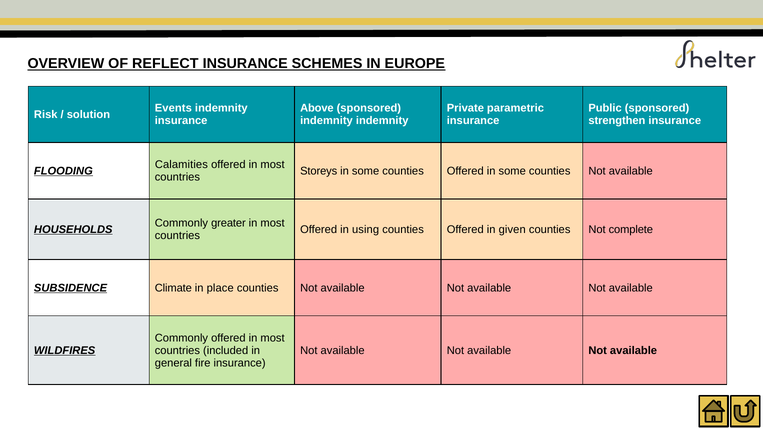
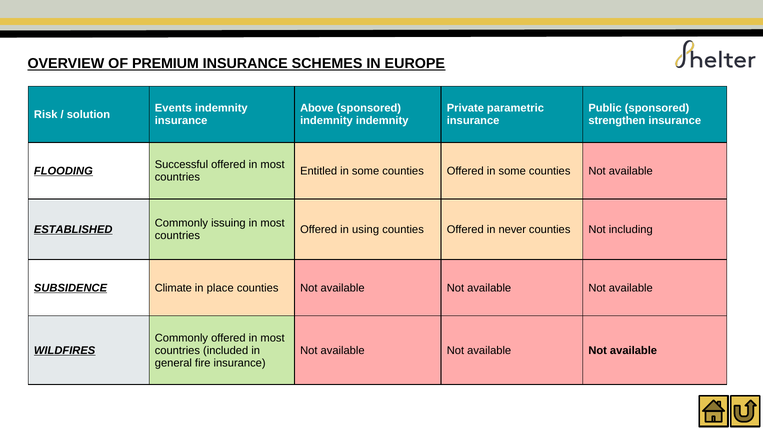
REFLECT: REFLECT -> PREMIUM
Calamities: Calamities -> Successful
Storeys: Storeys -> Entitled
greater: greater -> issuing
HOUSEHOLDS: HOUSEHOLDS -> ESTABLISHED
given: given -> never
complete: complete -> including
